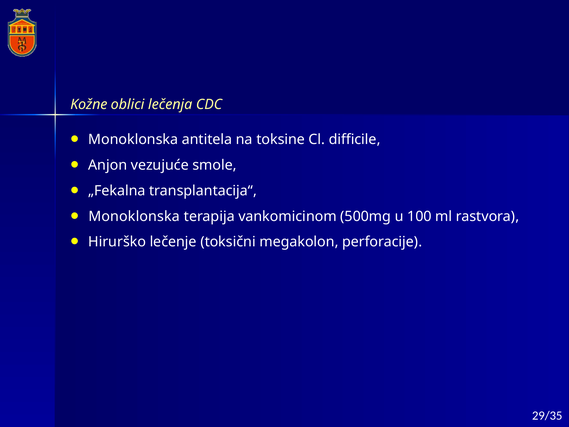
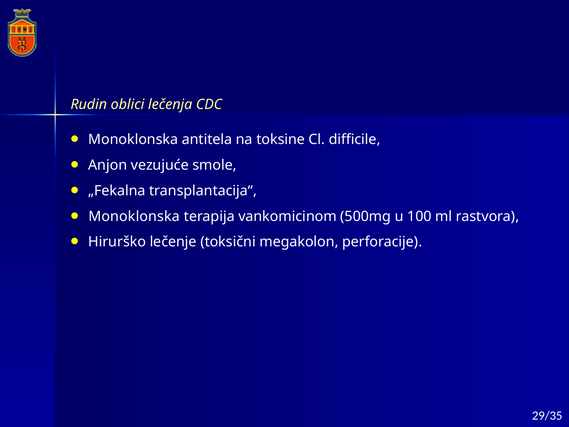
Kožne: Kožne -> Rudin
